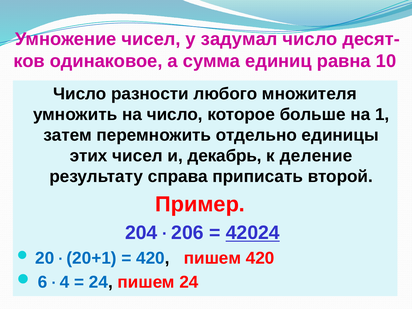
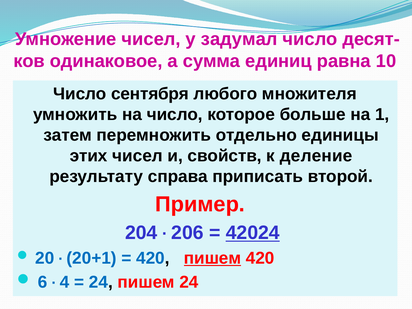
разности: разности -> сентября
декабрь: декабрь -> свойств
пишем at (213, 258) underline: none -> present
